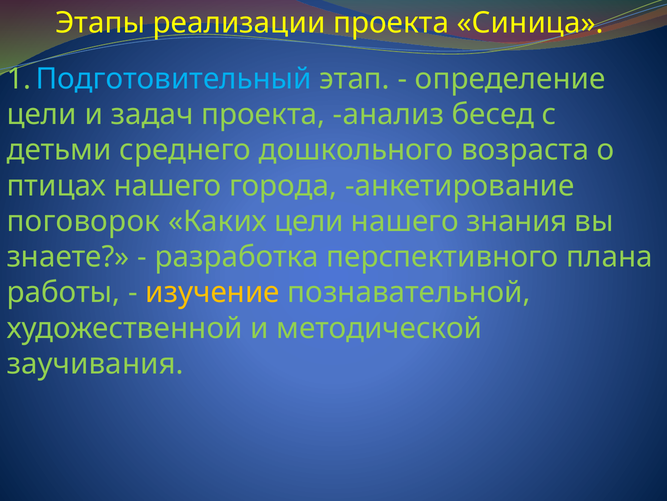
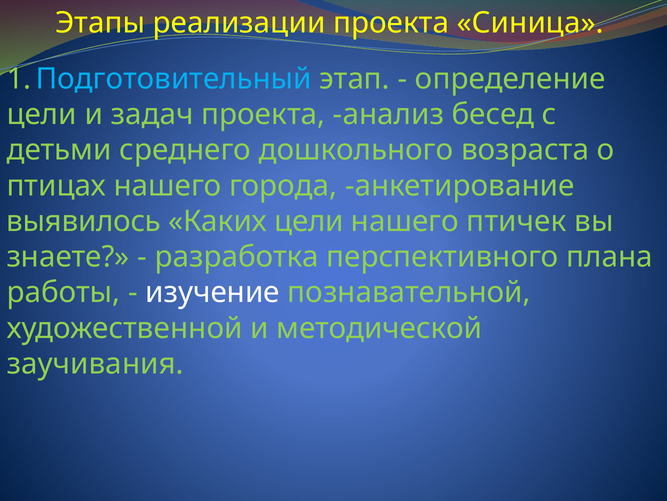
поговорок: поговорок -> выявилось
знания: знания -> птичек
изучение colour: yellow -> white
